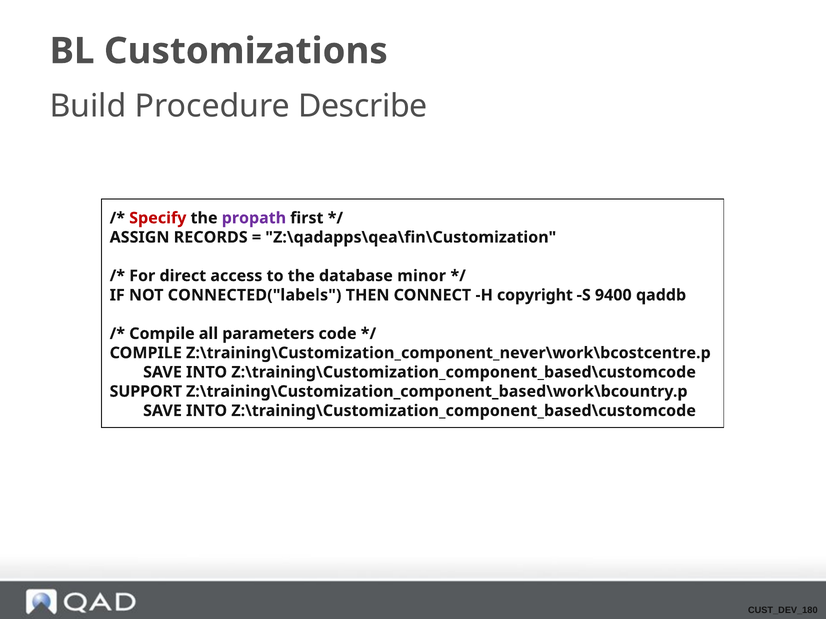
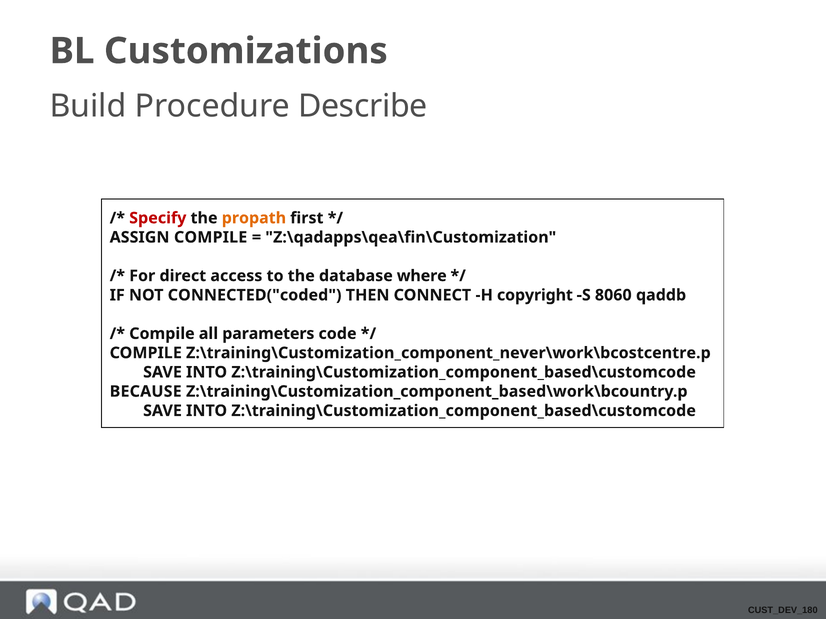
propath colour: purple -> orange
ASSIGN RECORDS: RECORDS -> COMPILE
minor: minor -> where
CONNECTED("labels: CONNECTED("labels -> CONNECTED("coded
9400: 9400 -> 8060
SUPPORT: SUPPORT -> BECAUSE
